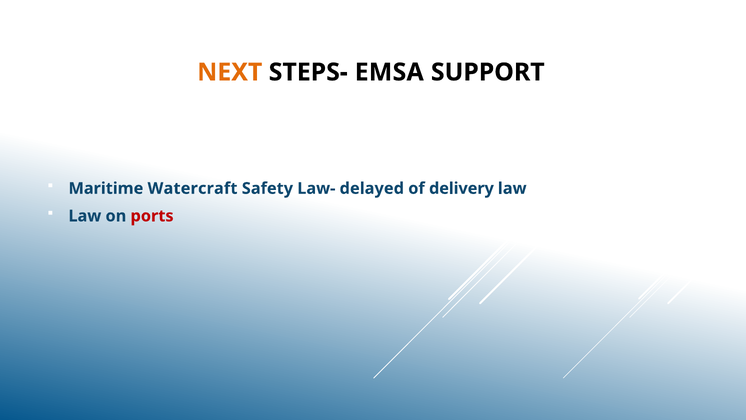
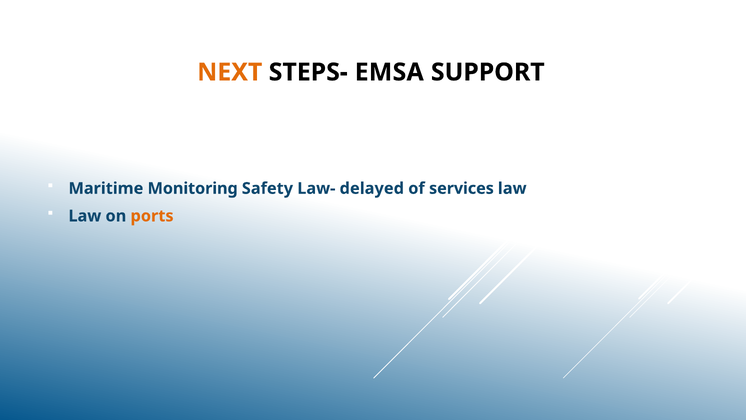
Watercraft: Watercraft -> Monitoring
delivery: delivery -> services
ports colour: red -> orange
